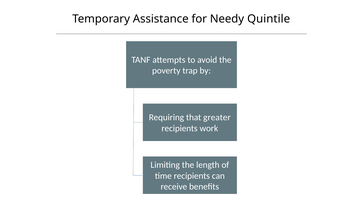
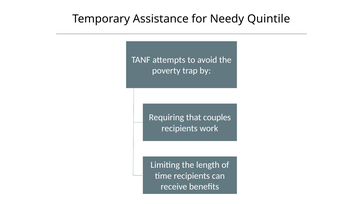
greater: greater -> couples
